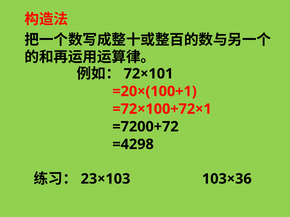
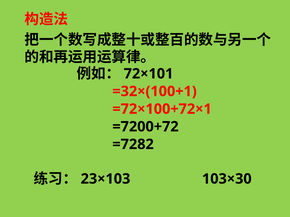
=20×(100+1: =20×(100+1 -> =32×(100+1
=4298: =4298 -> =7282
103×36: 103×36 -> 103×30
